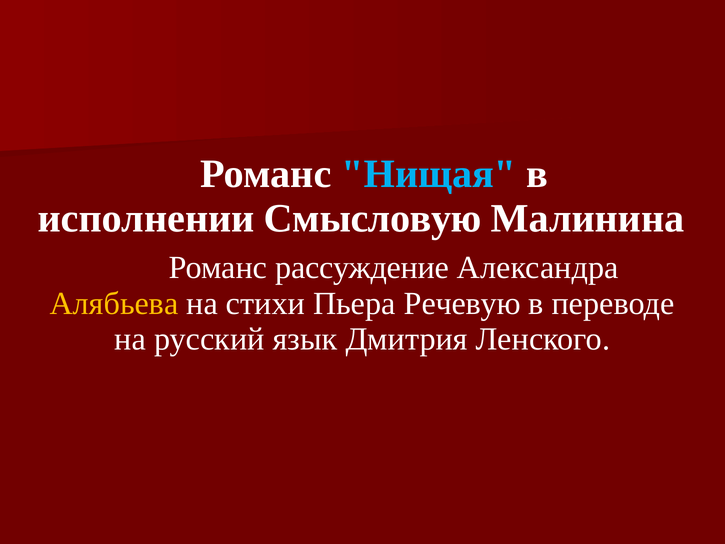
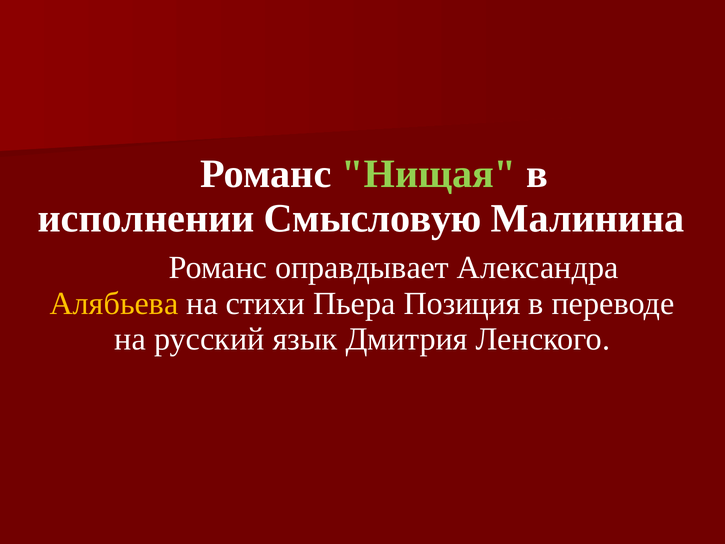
Нищая colour: light blue -> light green
рассуждение: рассуждение -> оправдывает
Речевую: Речевую -> Позиция
